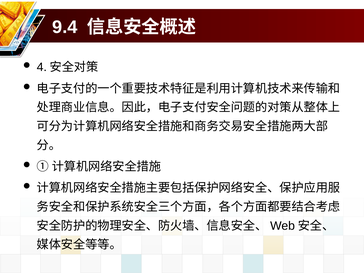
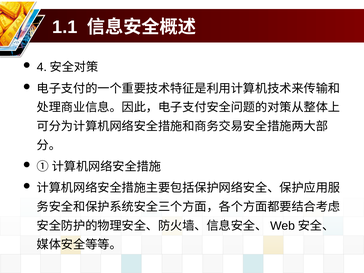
9.4: 9.4 -> 1.1
